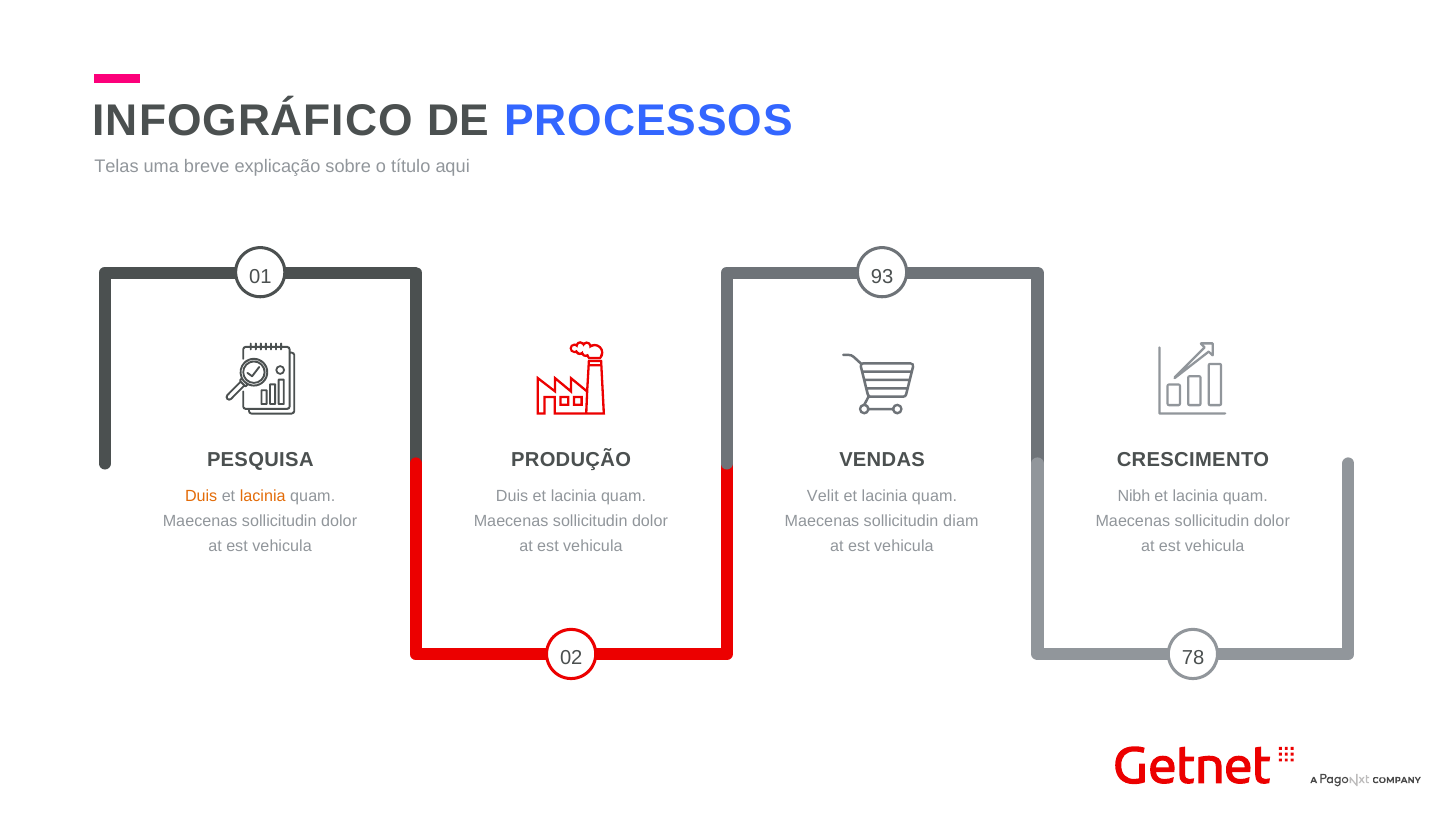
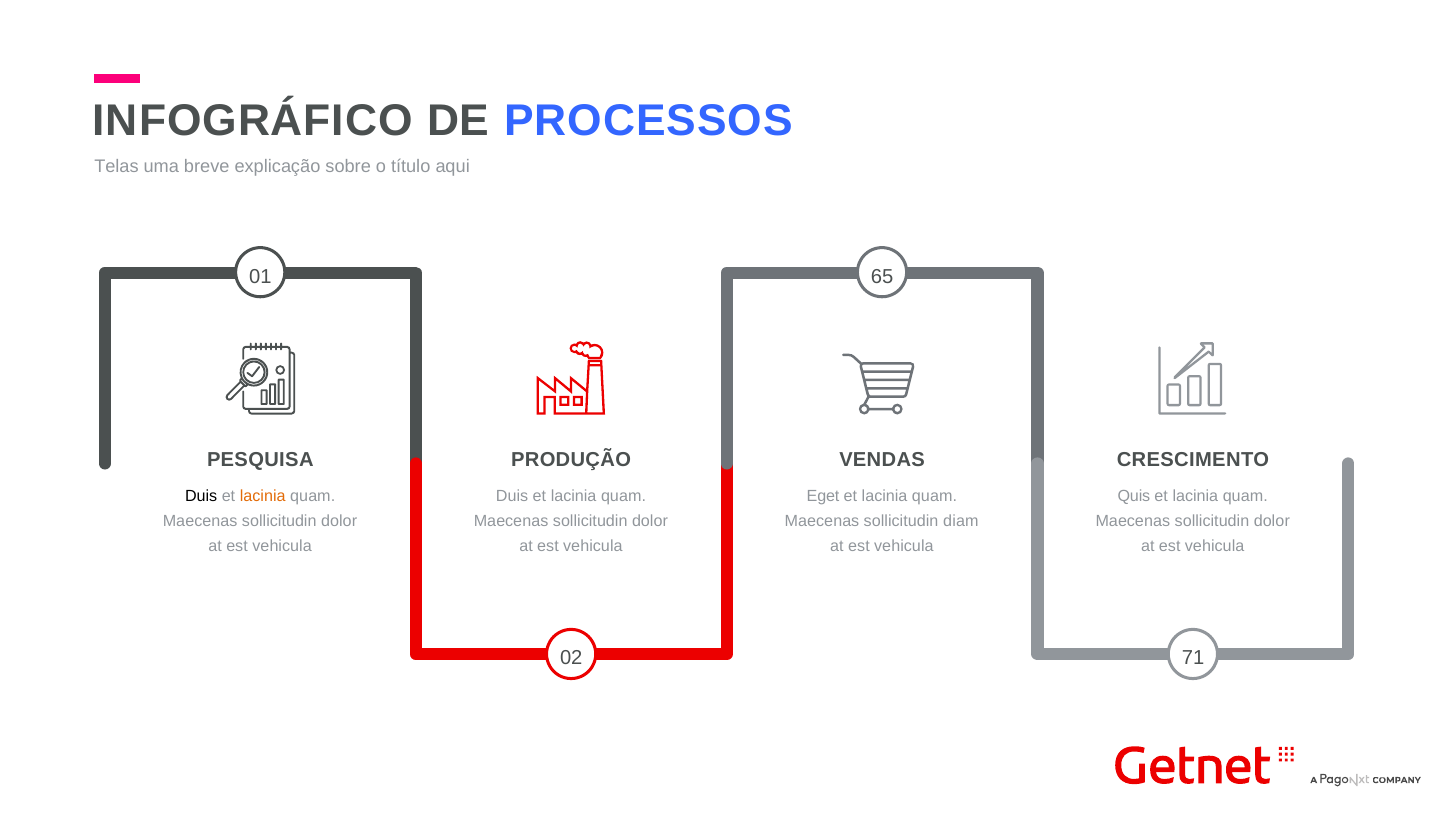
93: 93 -> 65
Duis at (201, 496) colour: orange -> black
Velit: Velit -> Eget
Nibh: Nibh -> Quis
78: 78 -> 71
